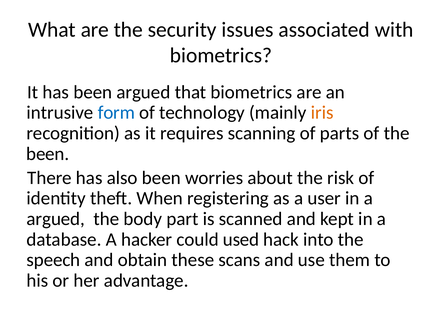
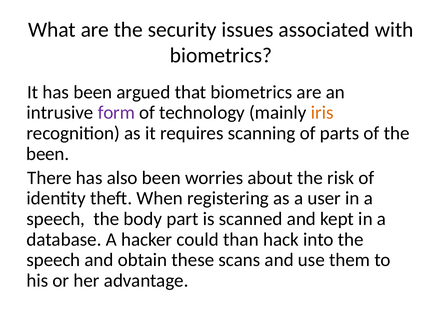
form colour: blue -> purple
argued at (56, 219): argued -> speech
used: used -> than
